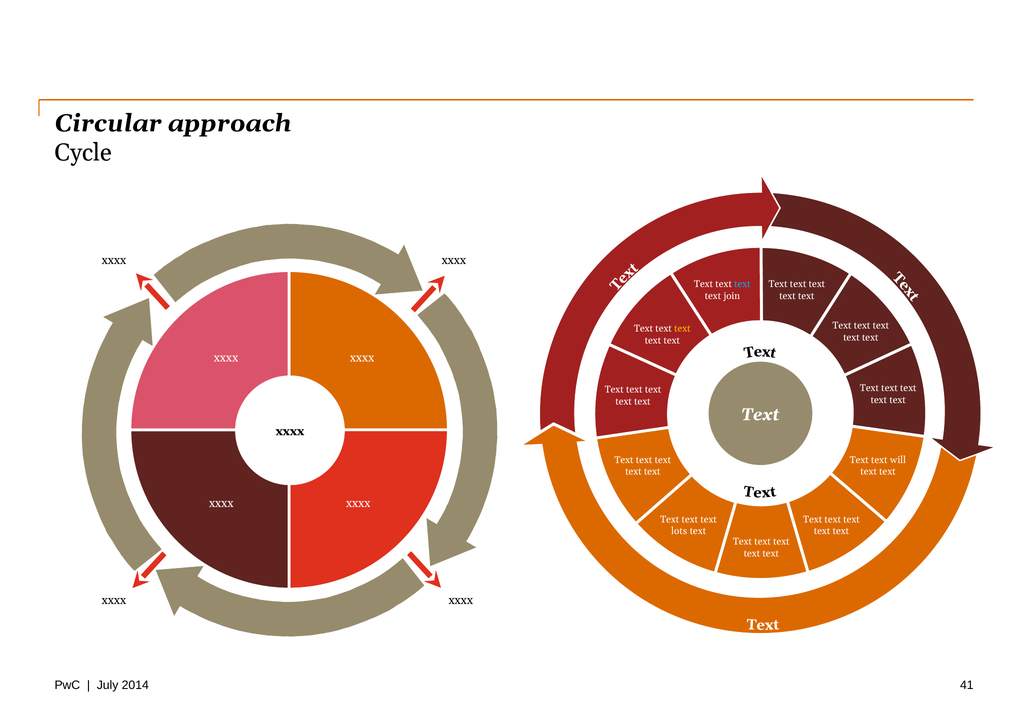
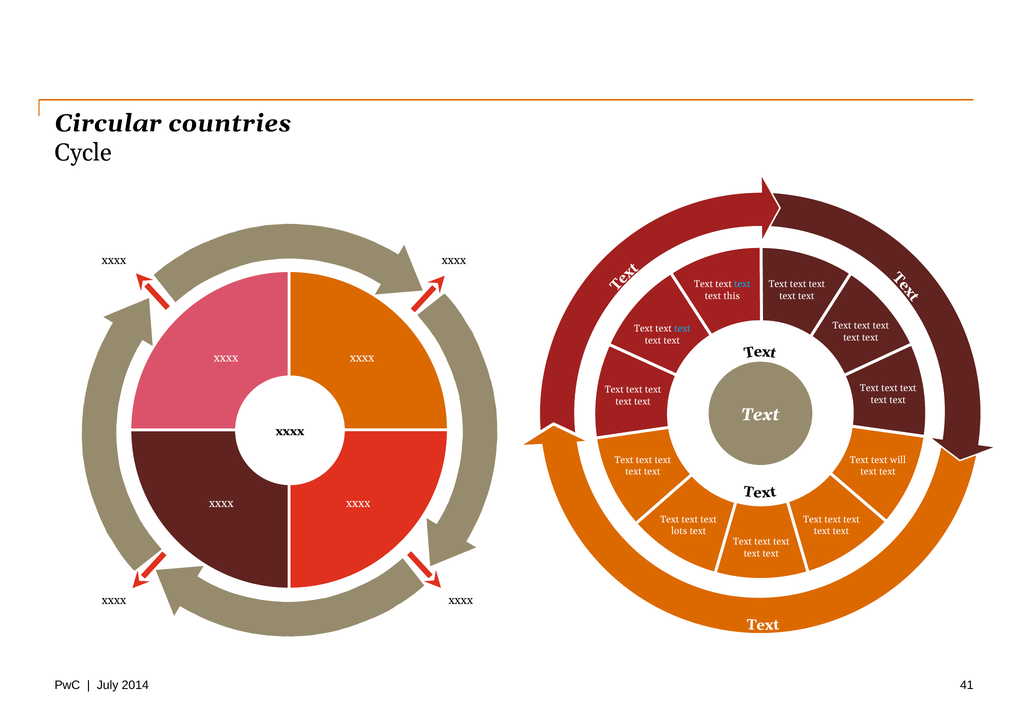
approach: approach -> countries
join: join -> this
text at (682, 329) colour: yellow -> light blue
